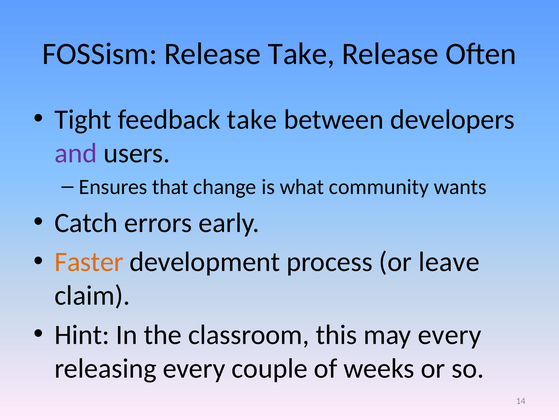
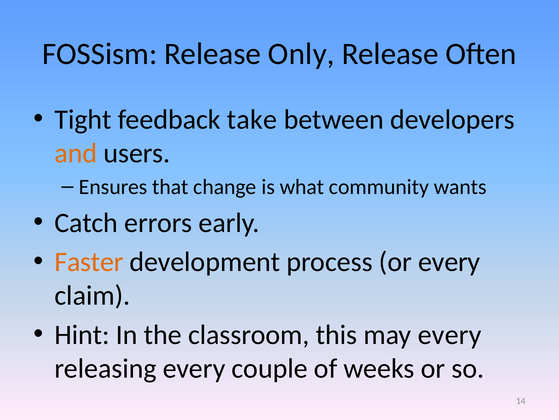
Release Take: Take -> Only
and colour: purple -> orange
or leave: leave -> every
